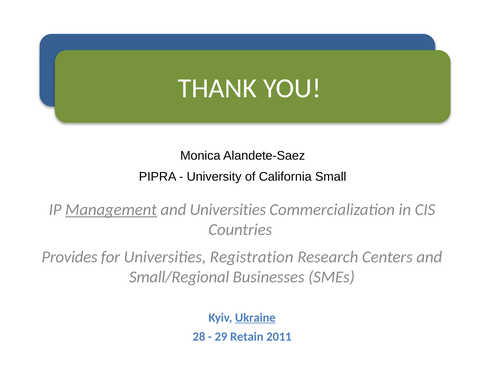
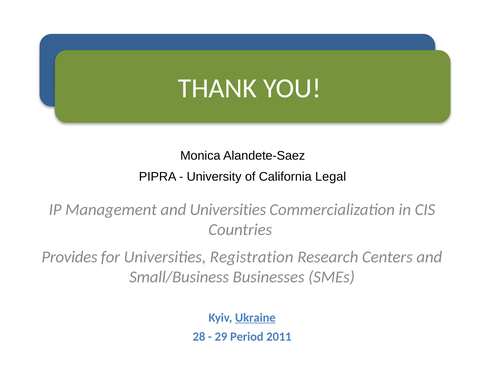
Small: Small -> Legal
Management underline: present -> none
Small/Regional: Small/Regional -> Small/Business
Retain: Retain -> Period
